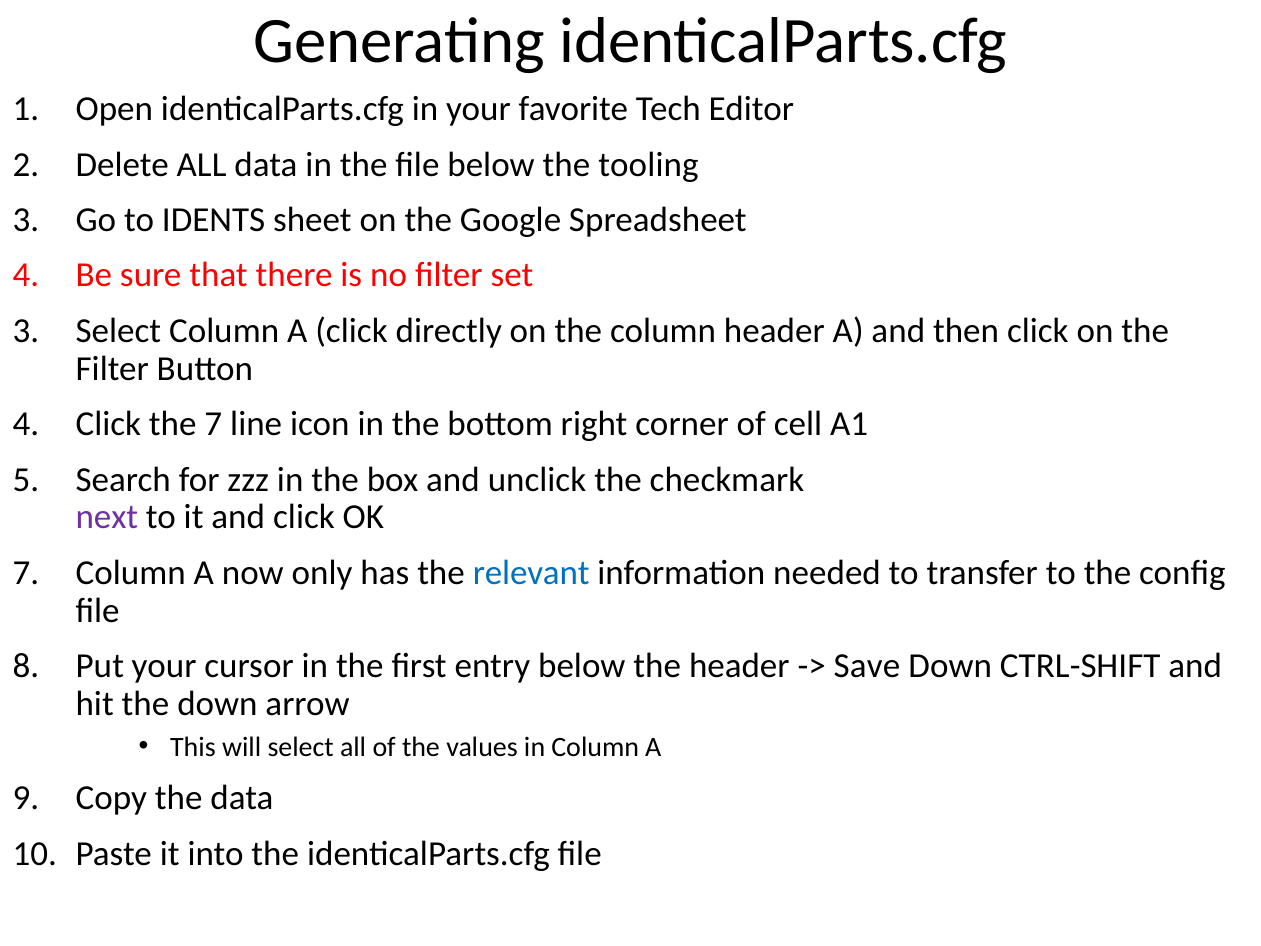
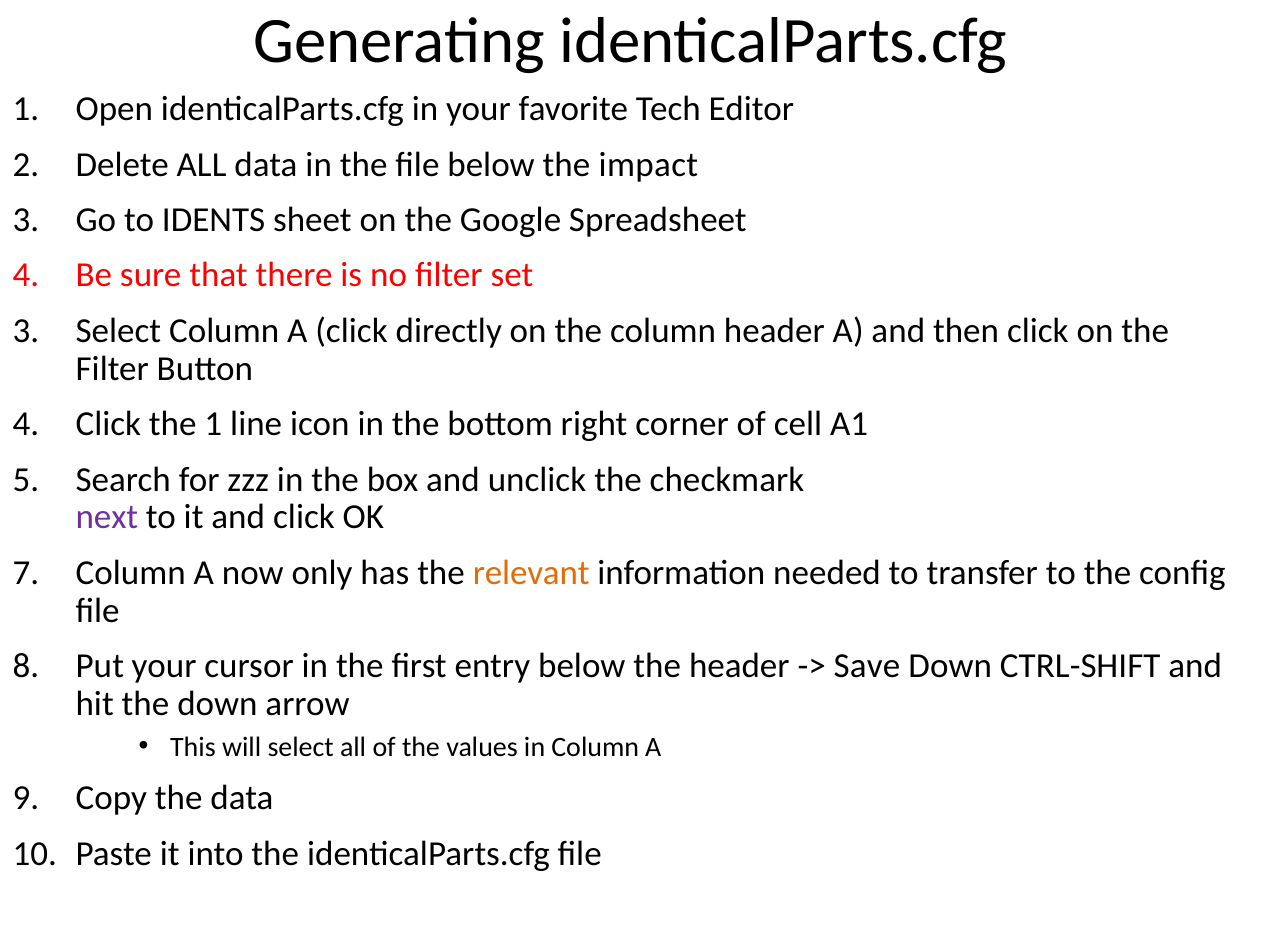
tooling: tooling -> impact
the 7: 7 -> 1
relevant colour: blue -> orange
